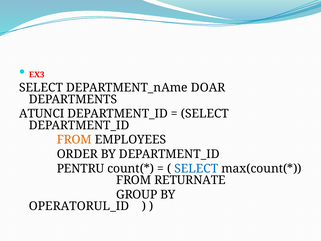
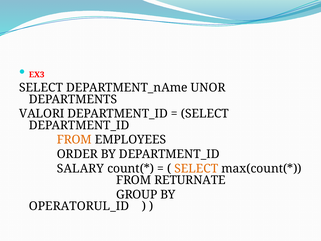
DOAR: DOAR -> UNOR
ATUNCI: ATUNCI -> VALORI
PENTRU: PENTRU -> SALARY
SELECT at (196, 168) colour: blue -> orange
